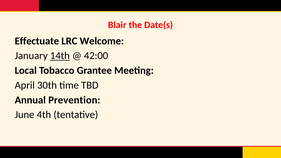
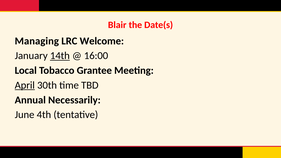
Effectuate: Effectuate -> Managing
42:00: 42:00 -> 16:00
April underline: none -> present
Prevention: Prevention -> Necessarily
